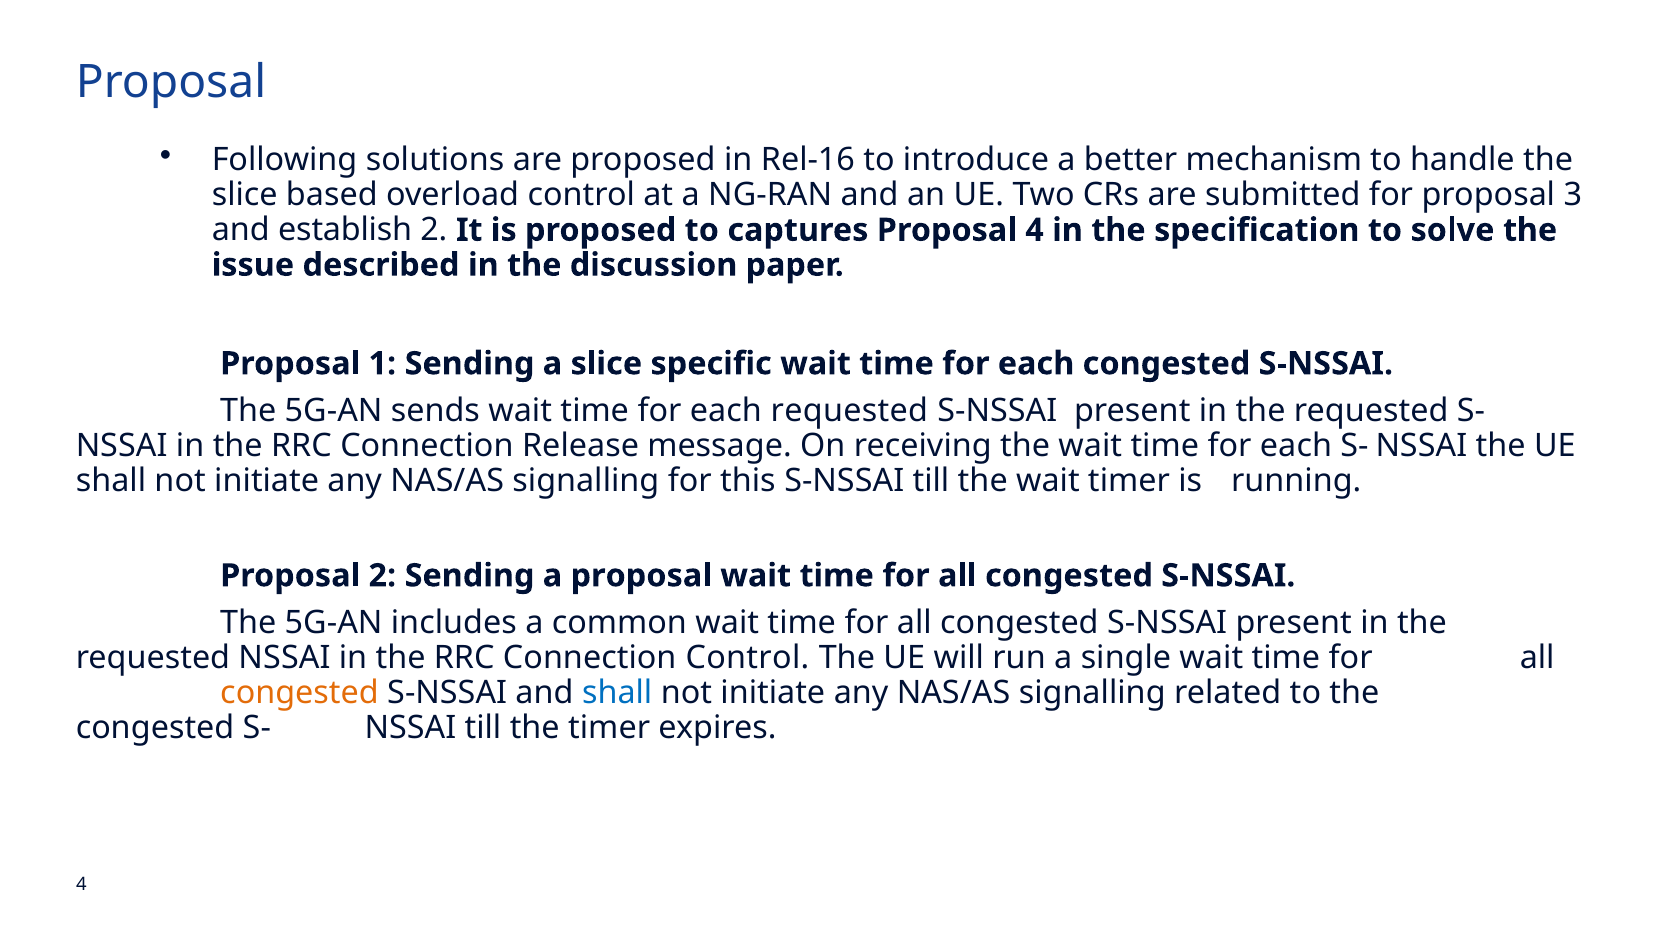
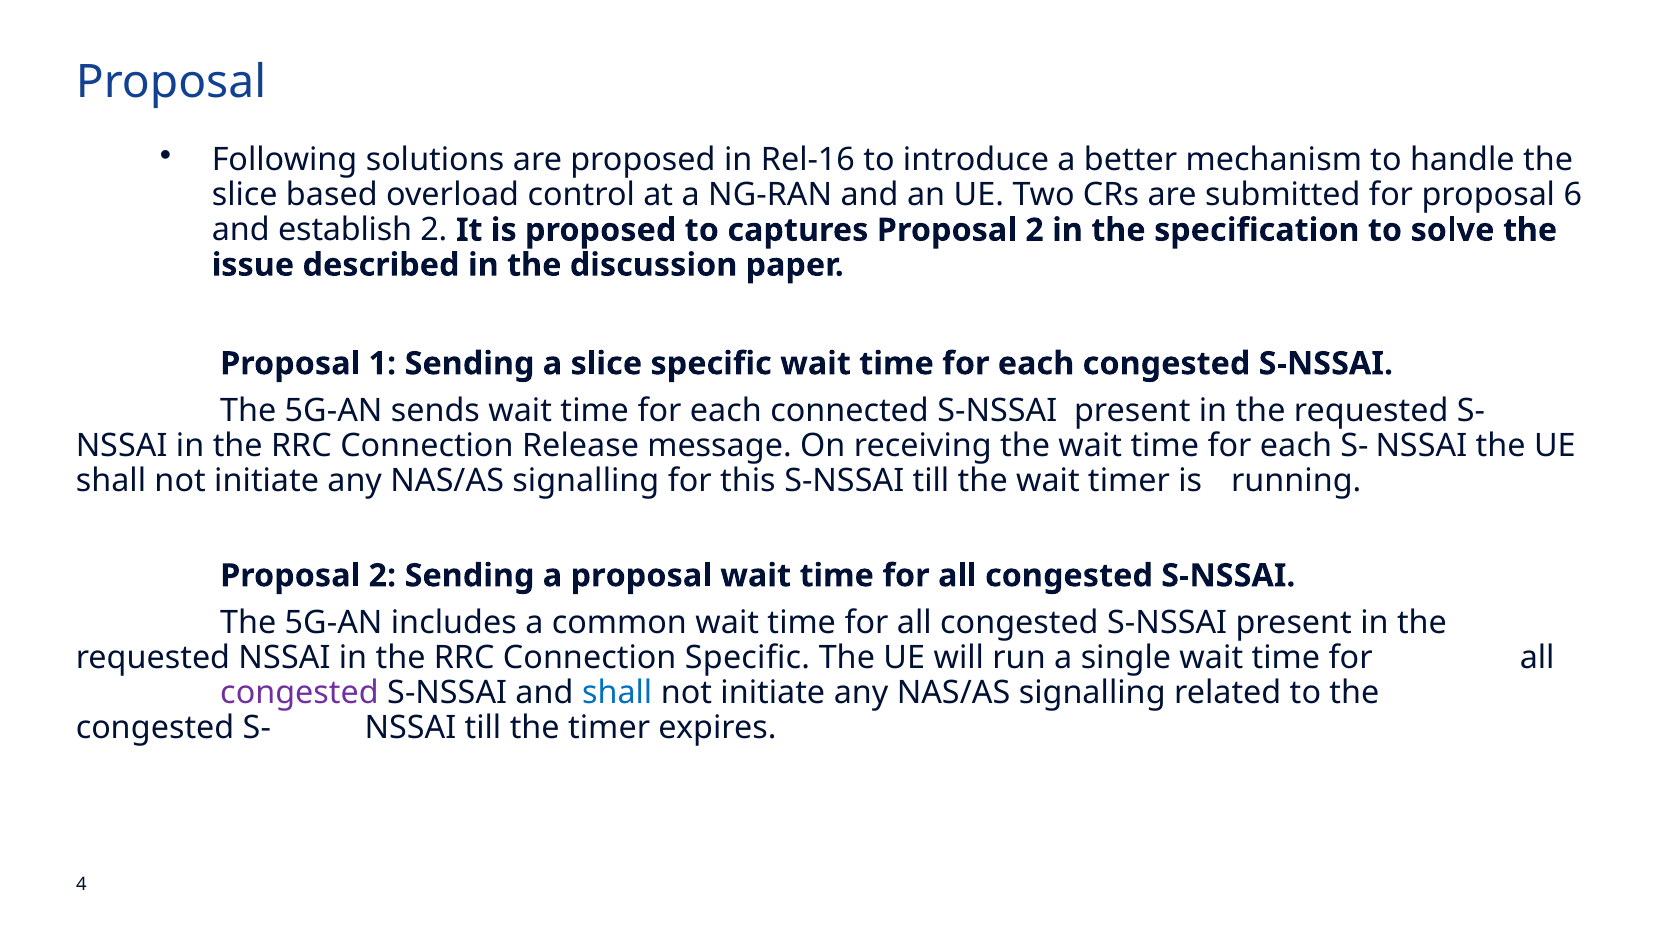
3: 3 -> 6
captures Proposal 4: 4 -> 2
each requested: requested -> connected
Connection Control: Control -> Specific
congested at (299, 692) colour: orange -> purple
